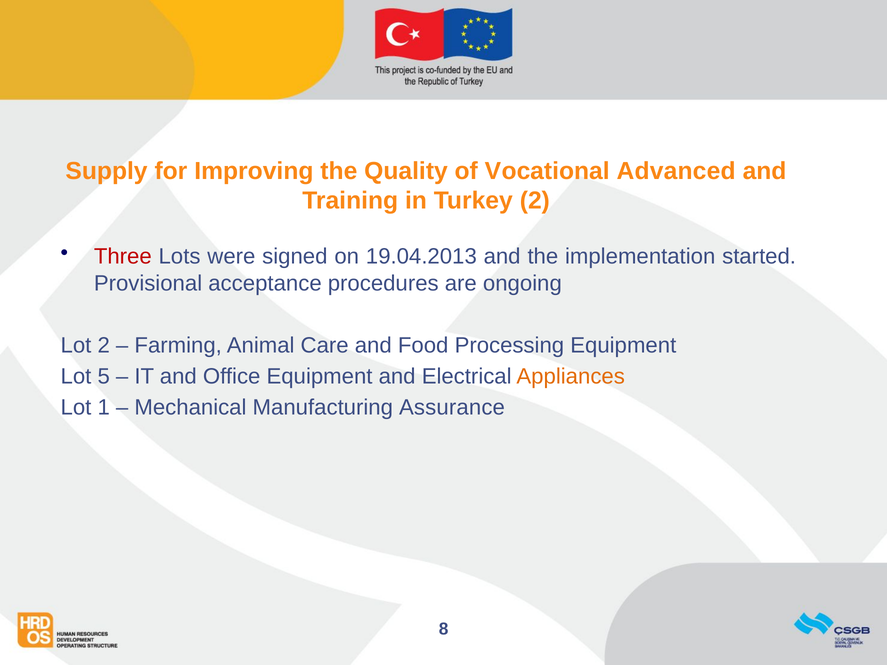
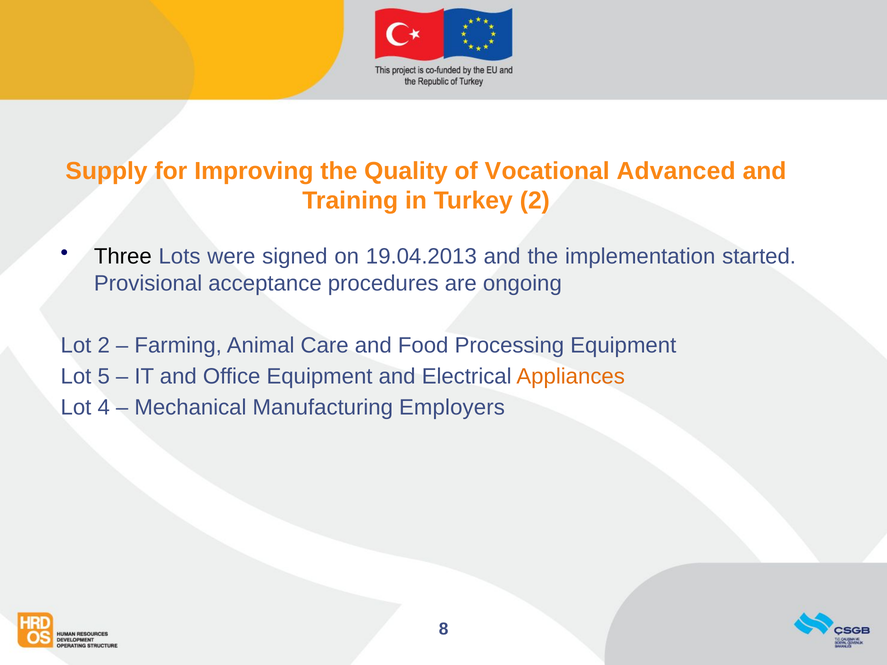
Three colour: red -> black
1: 1 -> 4
Assurance: Assurance -> Employers
